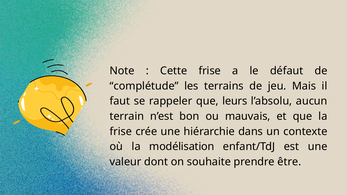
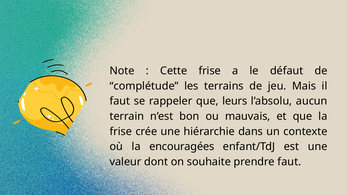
modélisation: modélisation -> encouragées
prendre être: être -> faut
